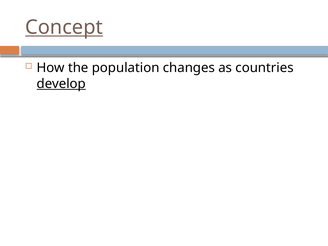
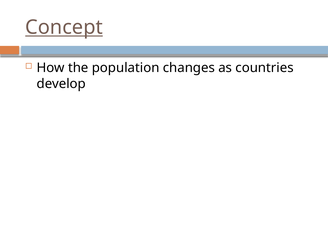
develop underline: present -> none
